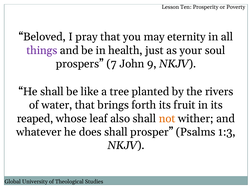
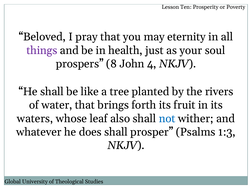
7: 7 -> 8
9: 9 -> 4
reaped: reaped -> waters
not colour: orange -> blue
